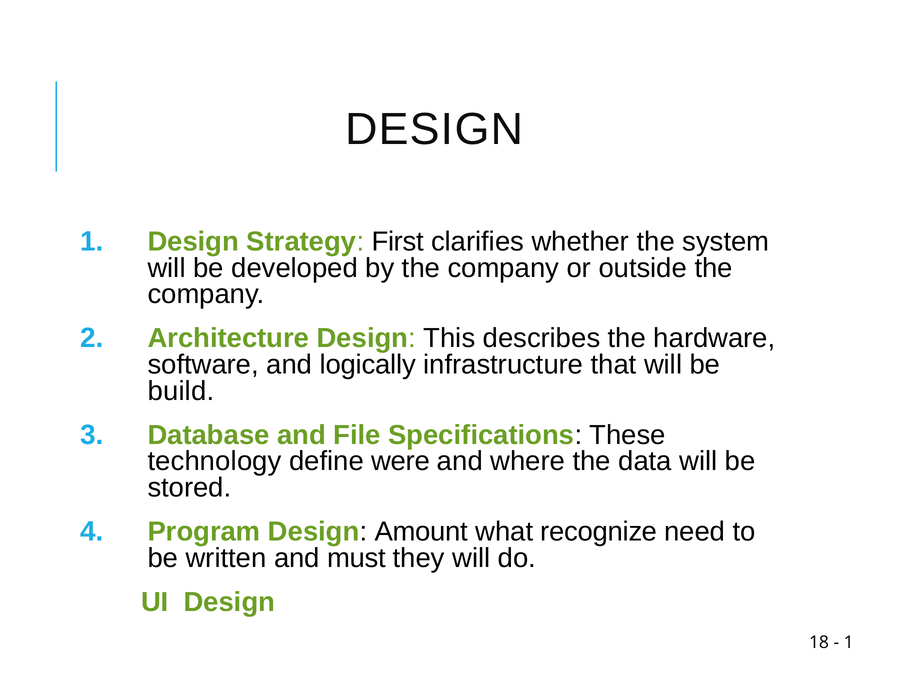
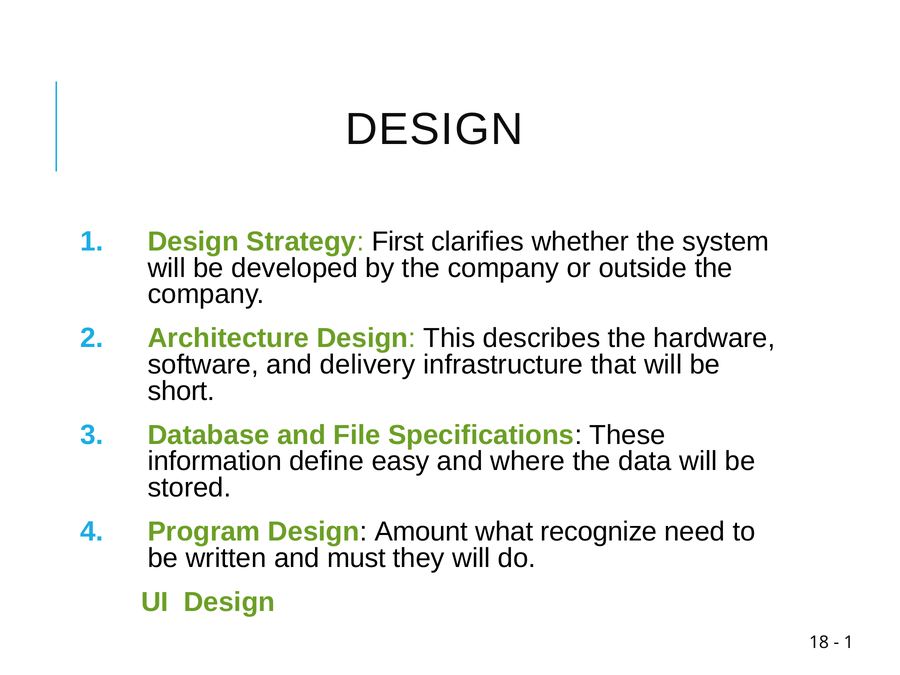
logically: logically -> delivery
build: build -> short
technology: technology -> information
were: were -> easy
